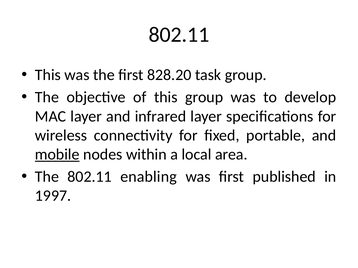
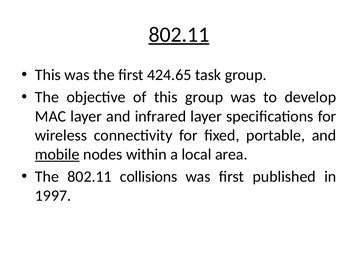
802.11 at (179, 35) underline: none -> present
828.20: 828.20 -> 424.65
enabling: enabling -> collisions
